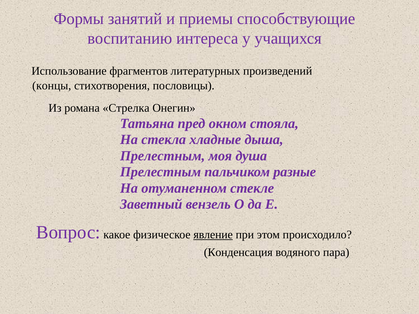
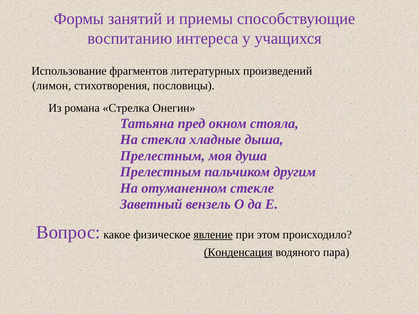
концы: концы -> лимон
разные: разные -> другим
Конденсация underline: none -> present
